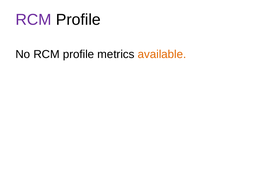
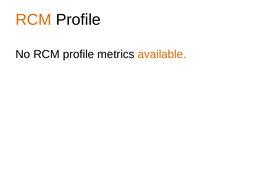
RCM at (34, 20) colour: purple -> orange
